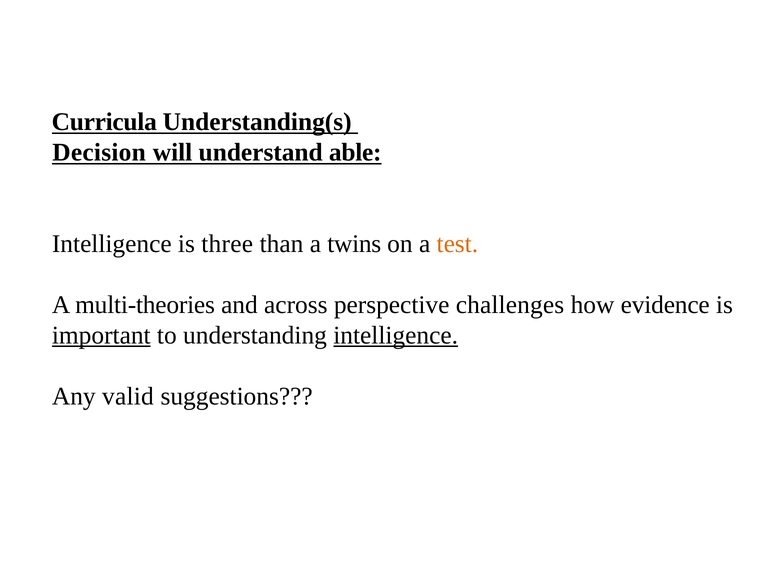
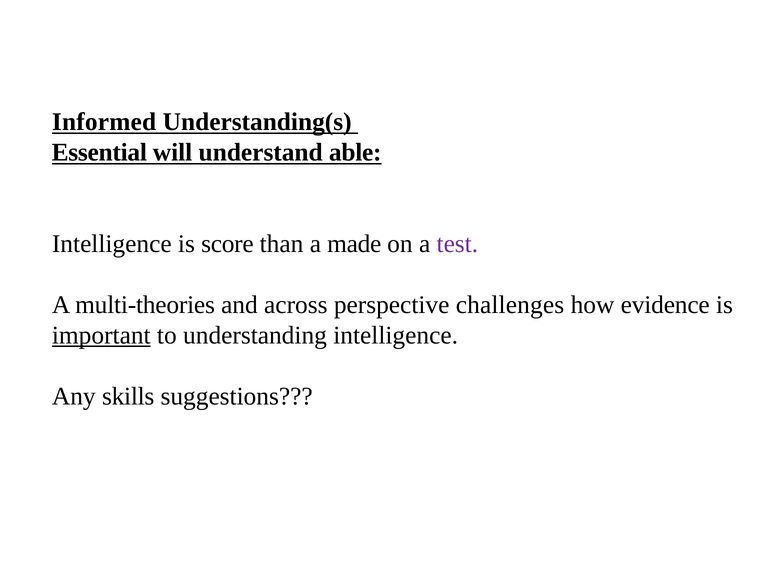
Curricula: Curricula -> Informed
Decision: Decision -> Essential
three: three -> score
twins: twins -> made
test colour: orange -> purple
intelligence at (396, 335) underline: present -> none
valid: valid -> skills
